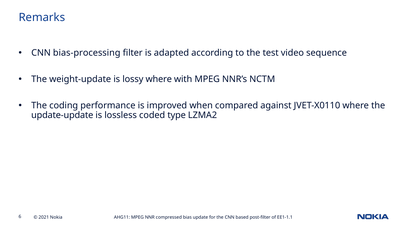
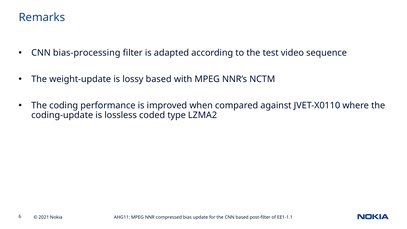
lossy where: where -> based
update-update: update-update -> coding-update
